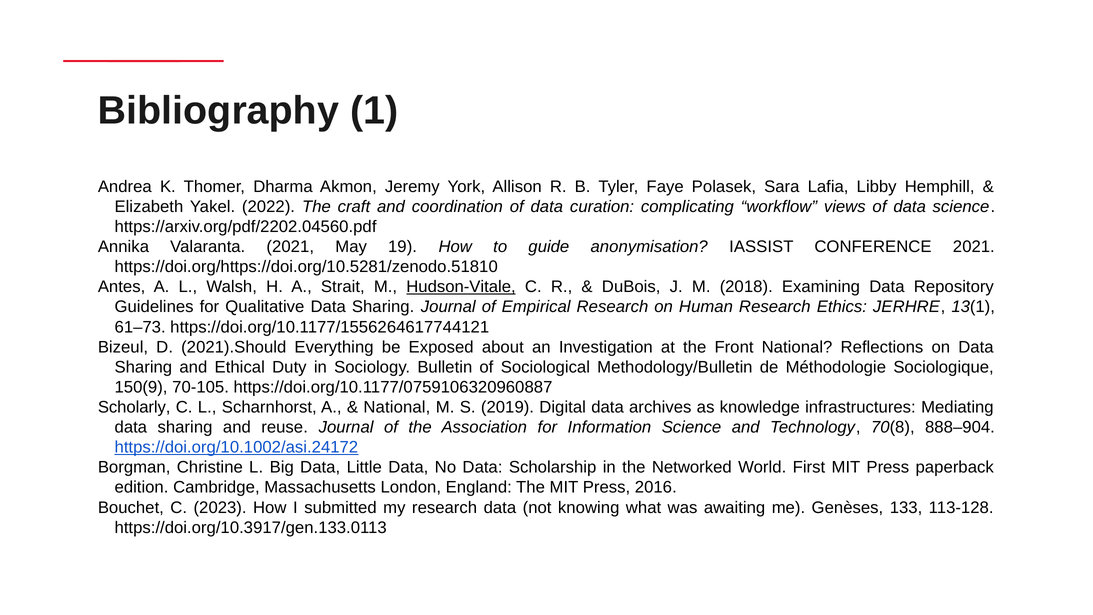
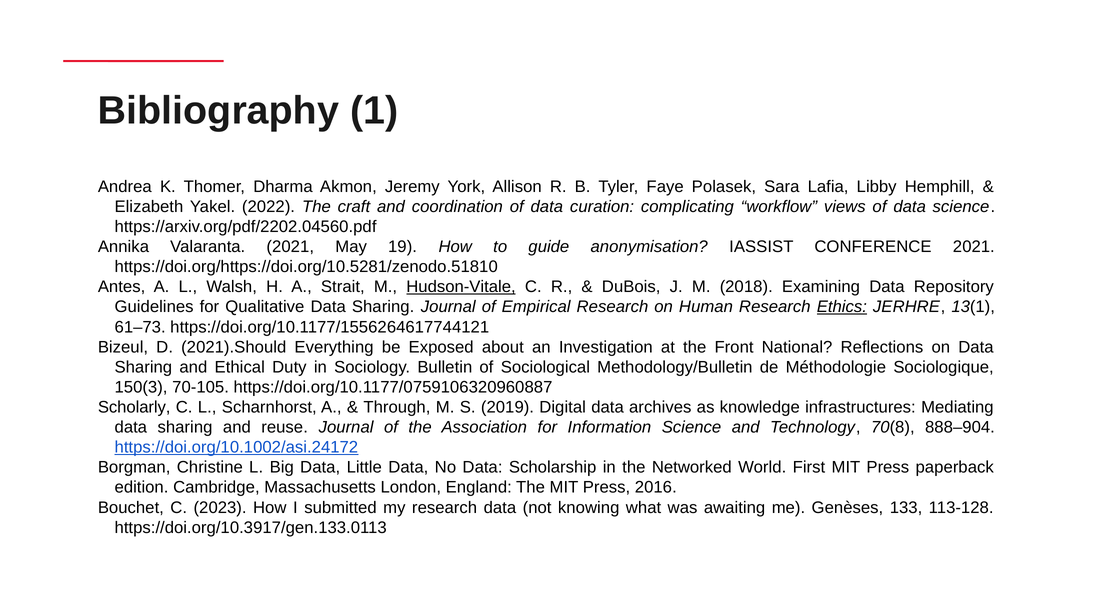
Ethics underline: none -> present
150(9: 150(9 -> 150(3
National at (397, 407): National -> Through
